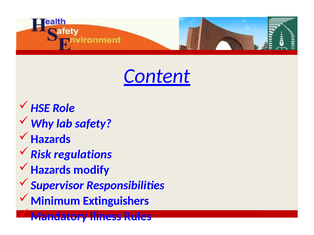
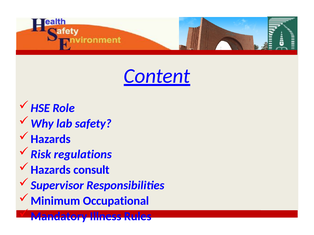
modify: modify -> consult
Extinguishers: Extinguishers -> Occupational
